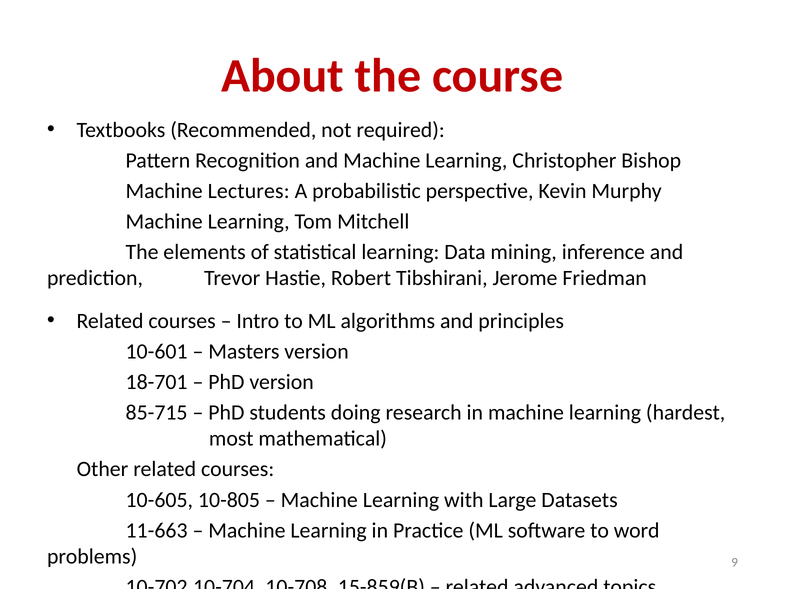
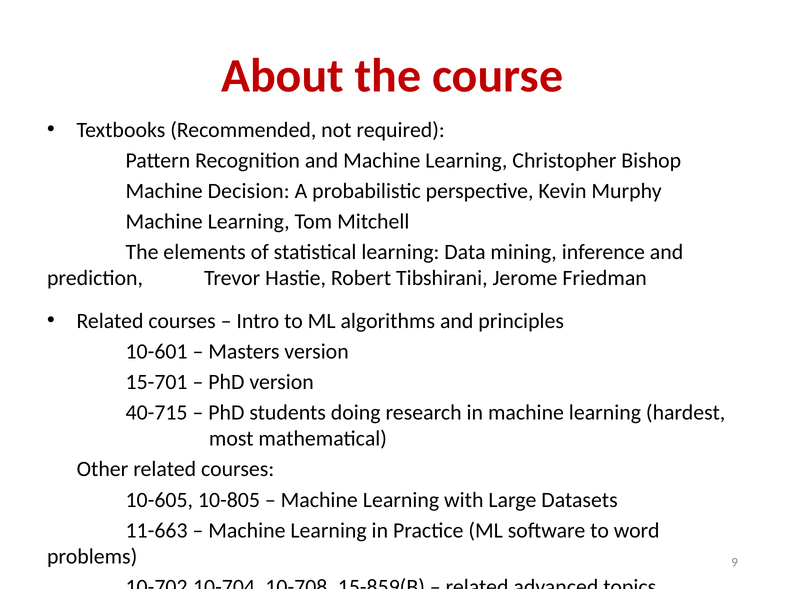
Lectures: Lectures -> Decision
18-701: 18-701 -> 15-701
85-715: 85-715 -> 40-715
